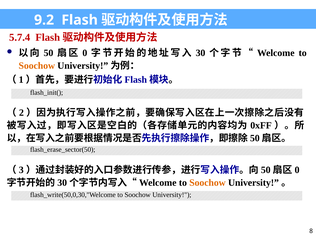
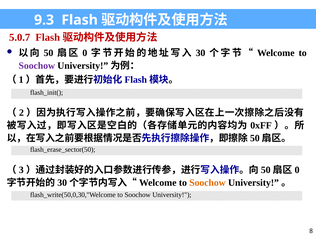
9.2: 9.2 -> 9.3
5.7.4: 5.7.4 -> 5.0.7
Soochow at (37, 66) colour: orange -> purple
